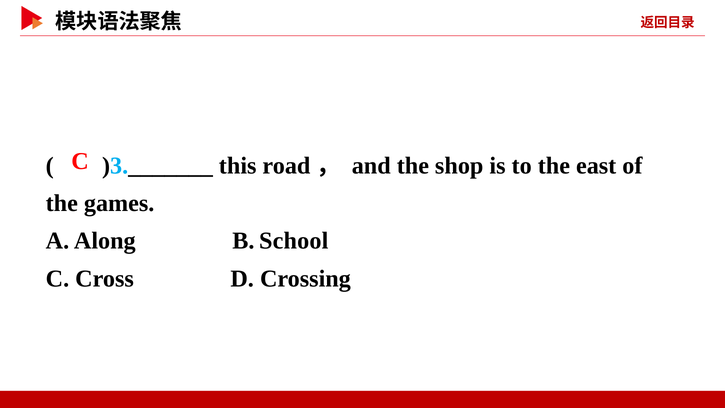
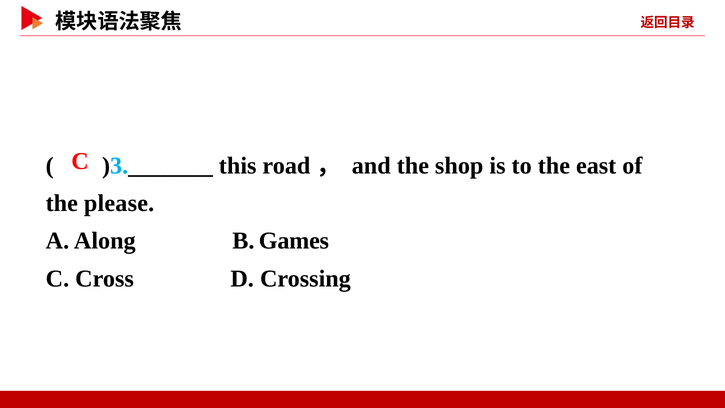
games: games -> please
School: School -> Games
